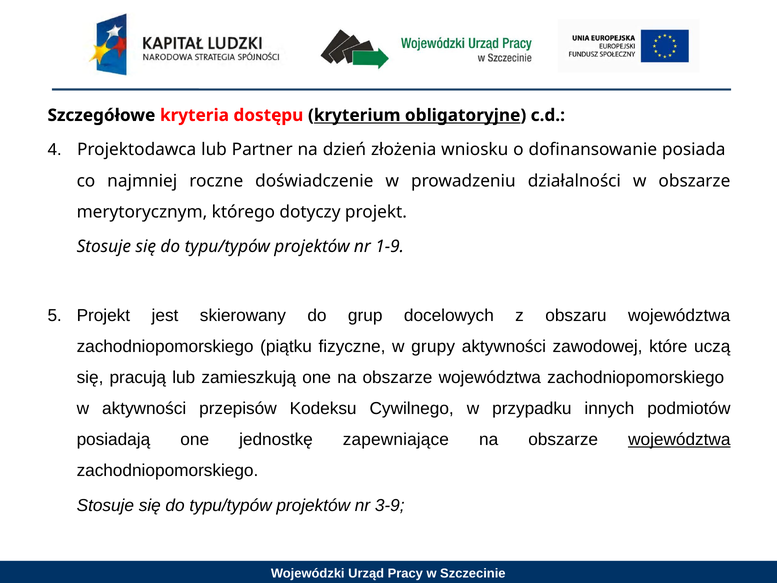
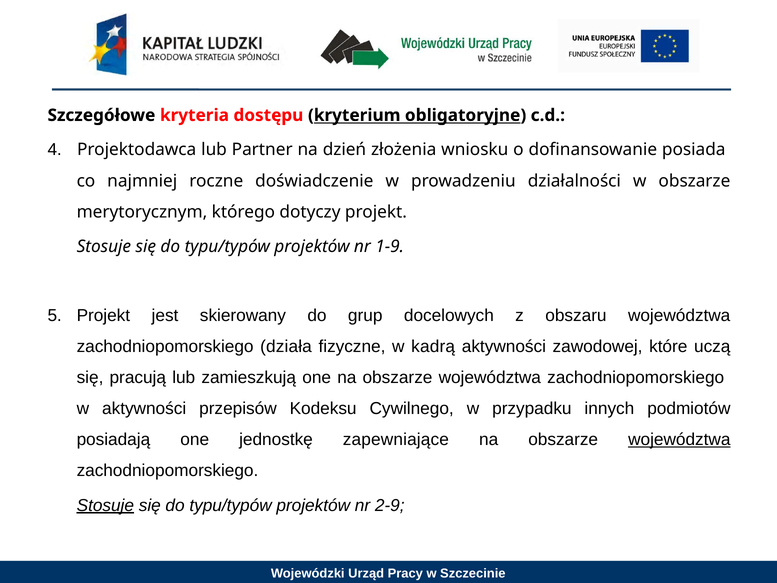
piątku: piątku -> działa
grupy: grupy -> kadrą
Stosuje at (105, 505) underline: none -> present
3-9: 3-9 -> 2-9
